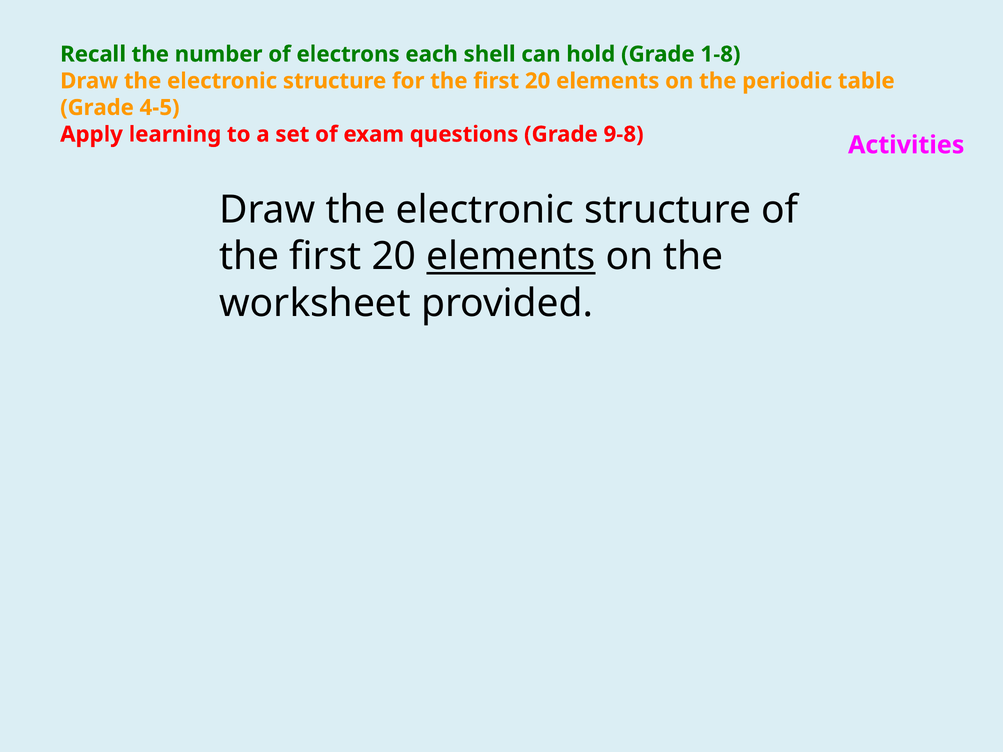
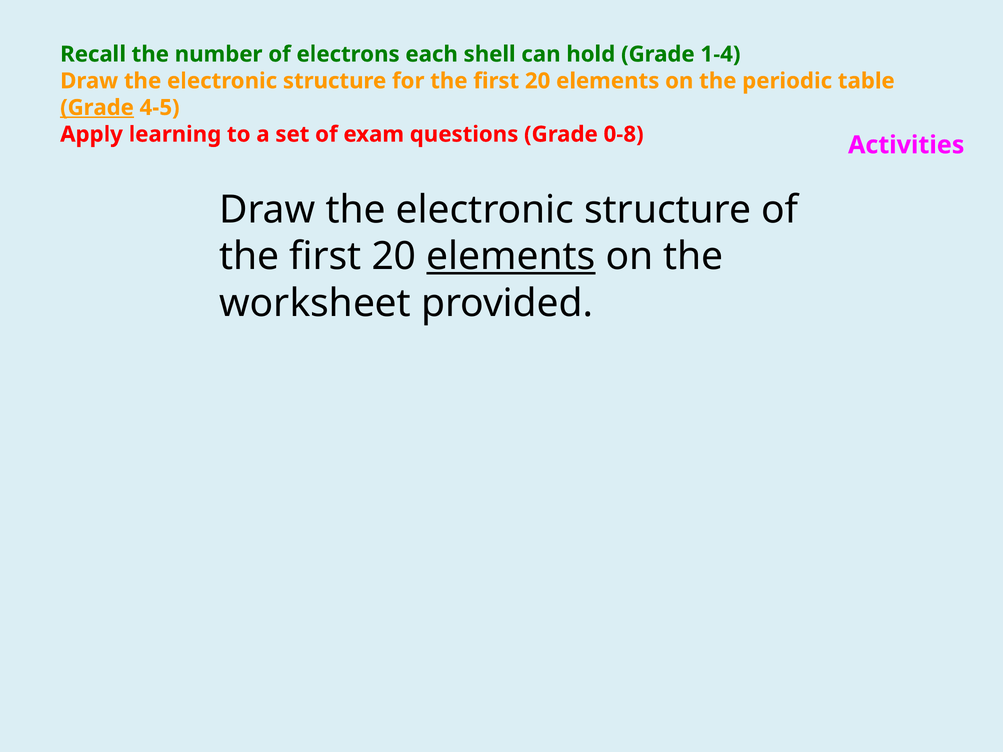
1-8: 1-8 -> 1-4
Grade at (97, 108) underline: none -> present
9-8: 9-8 -> 0-8
